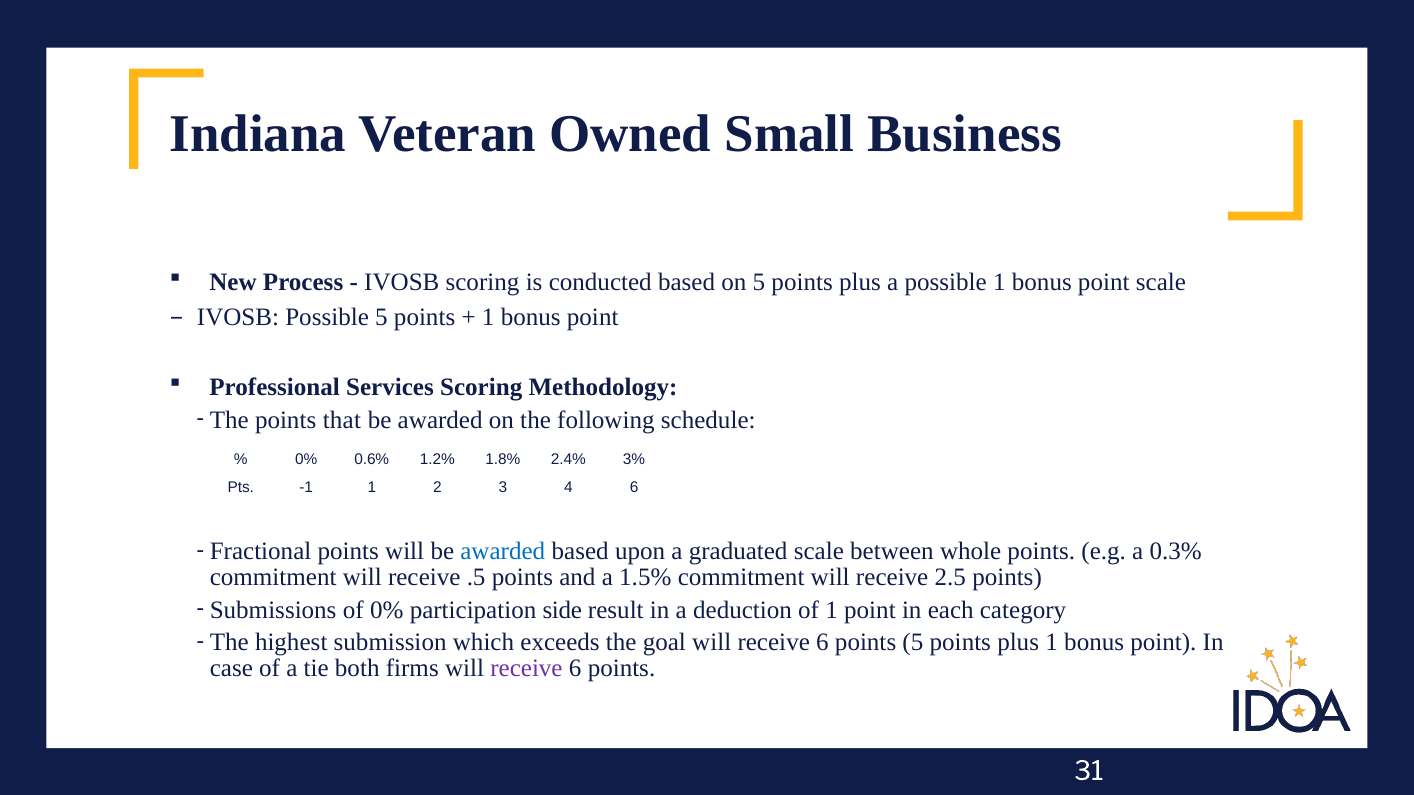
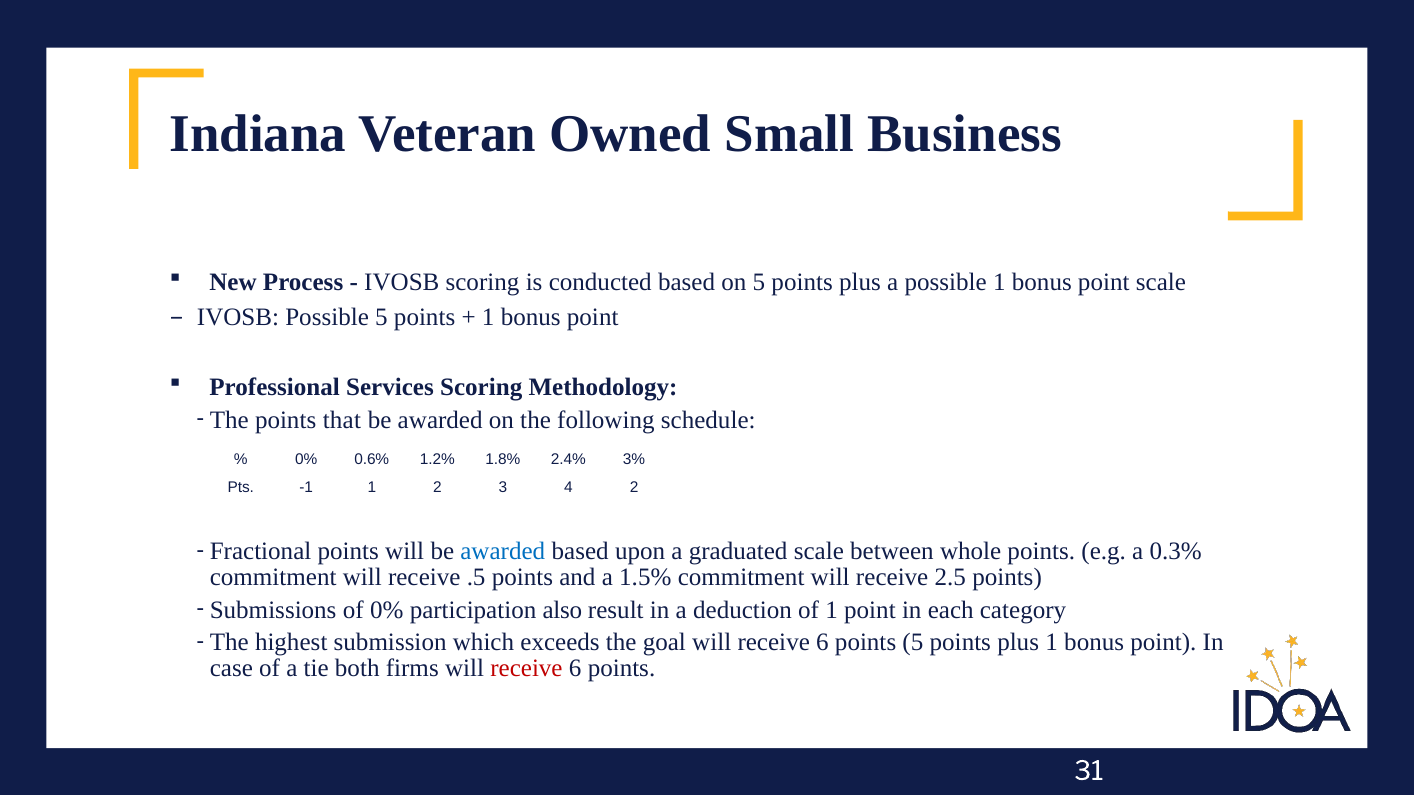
4 6: 6 -> 2
side: side -> also
receive at (526, 668) colour: purple -> red
